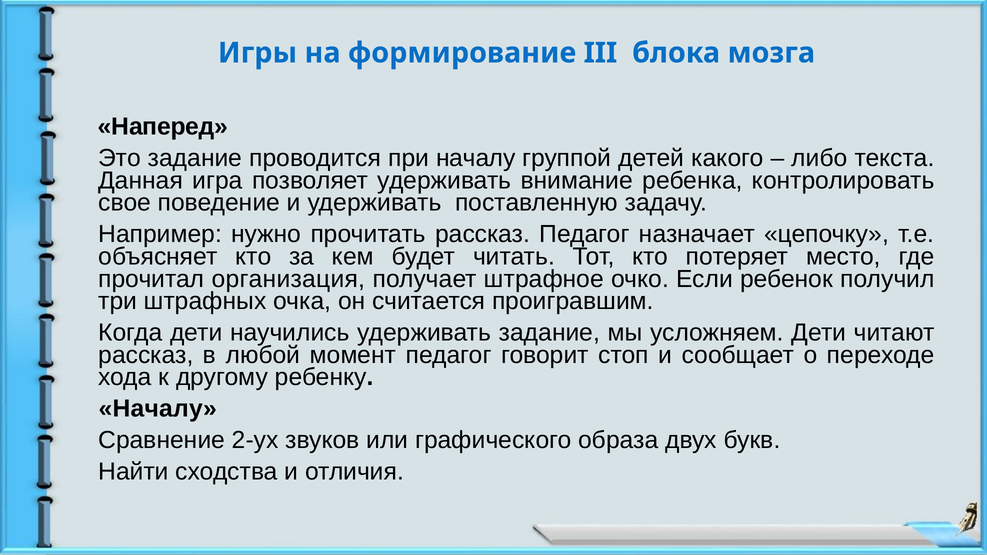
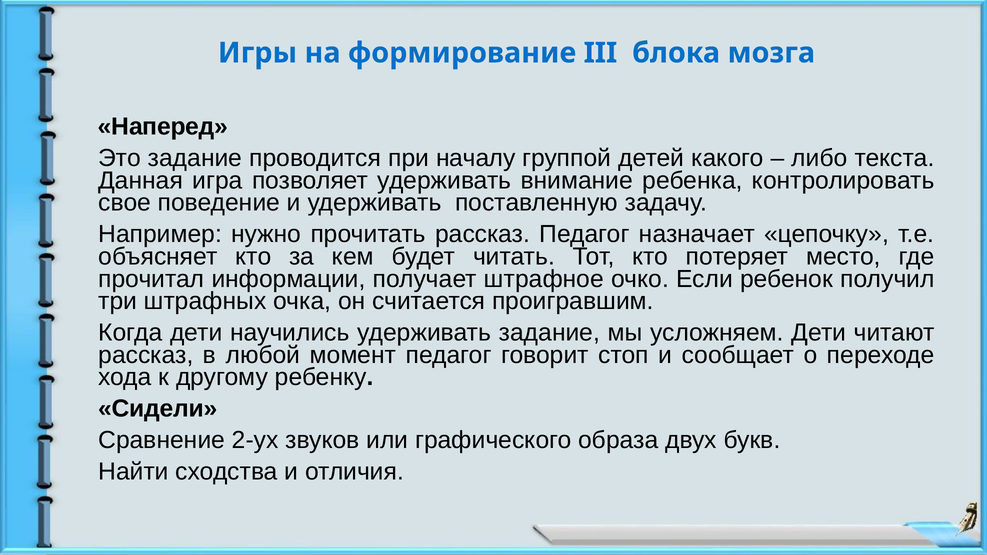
организация: организация -> информации
Началу at (158, 409): Началу -> Сидели
